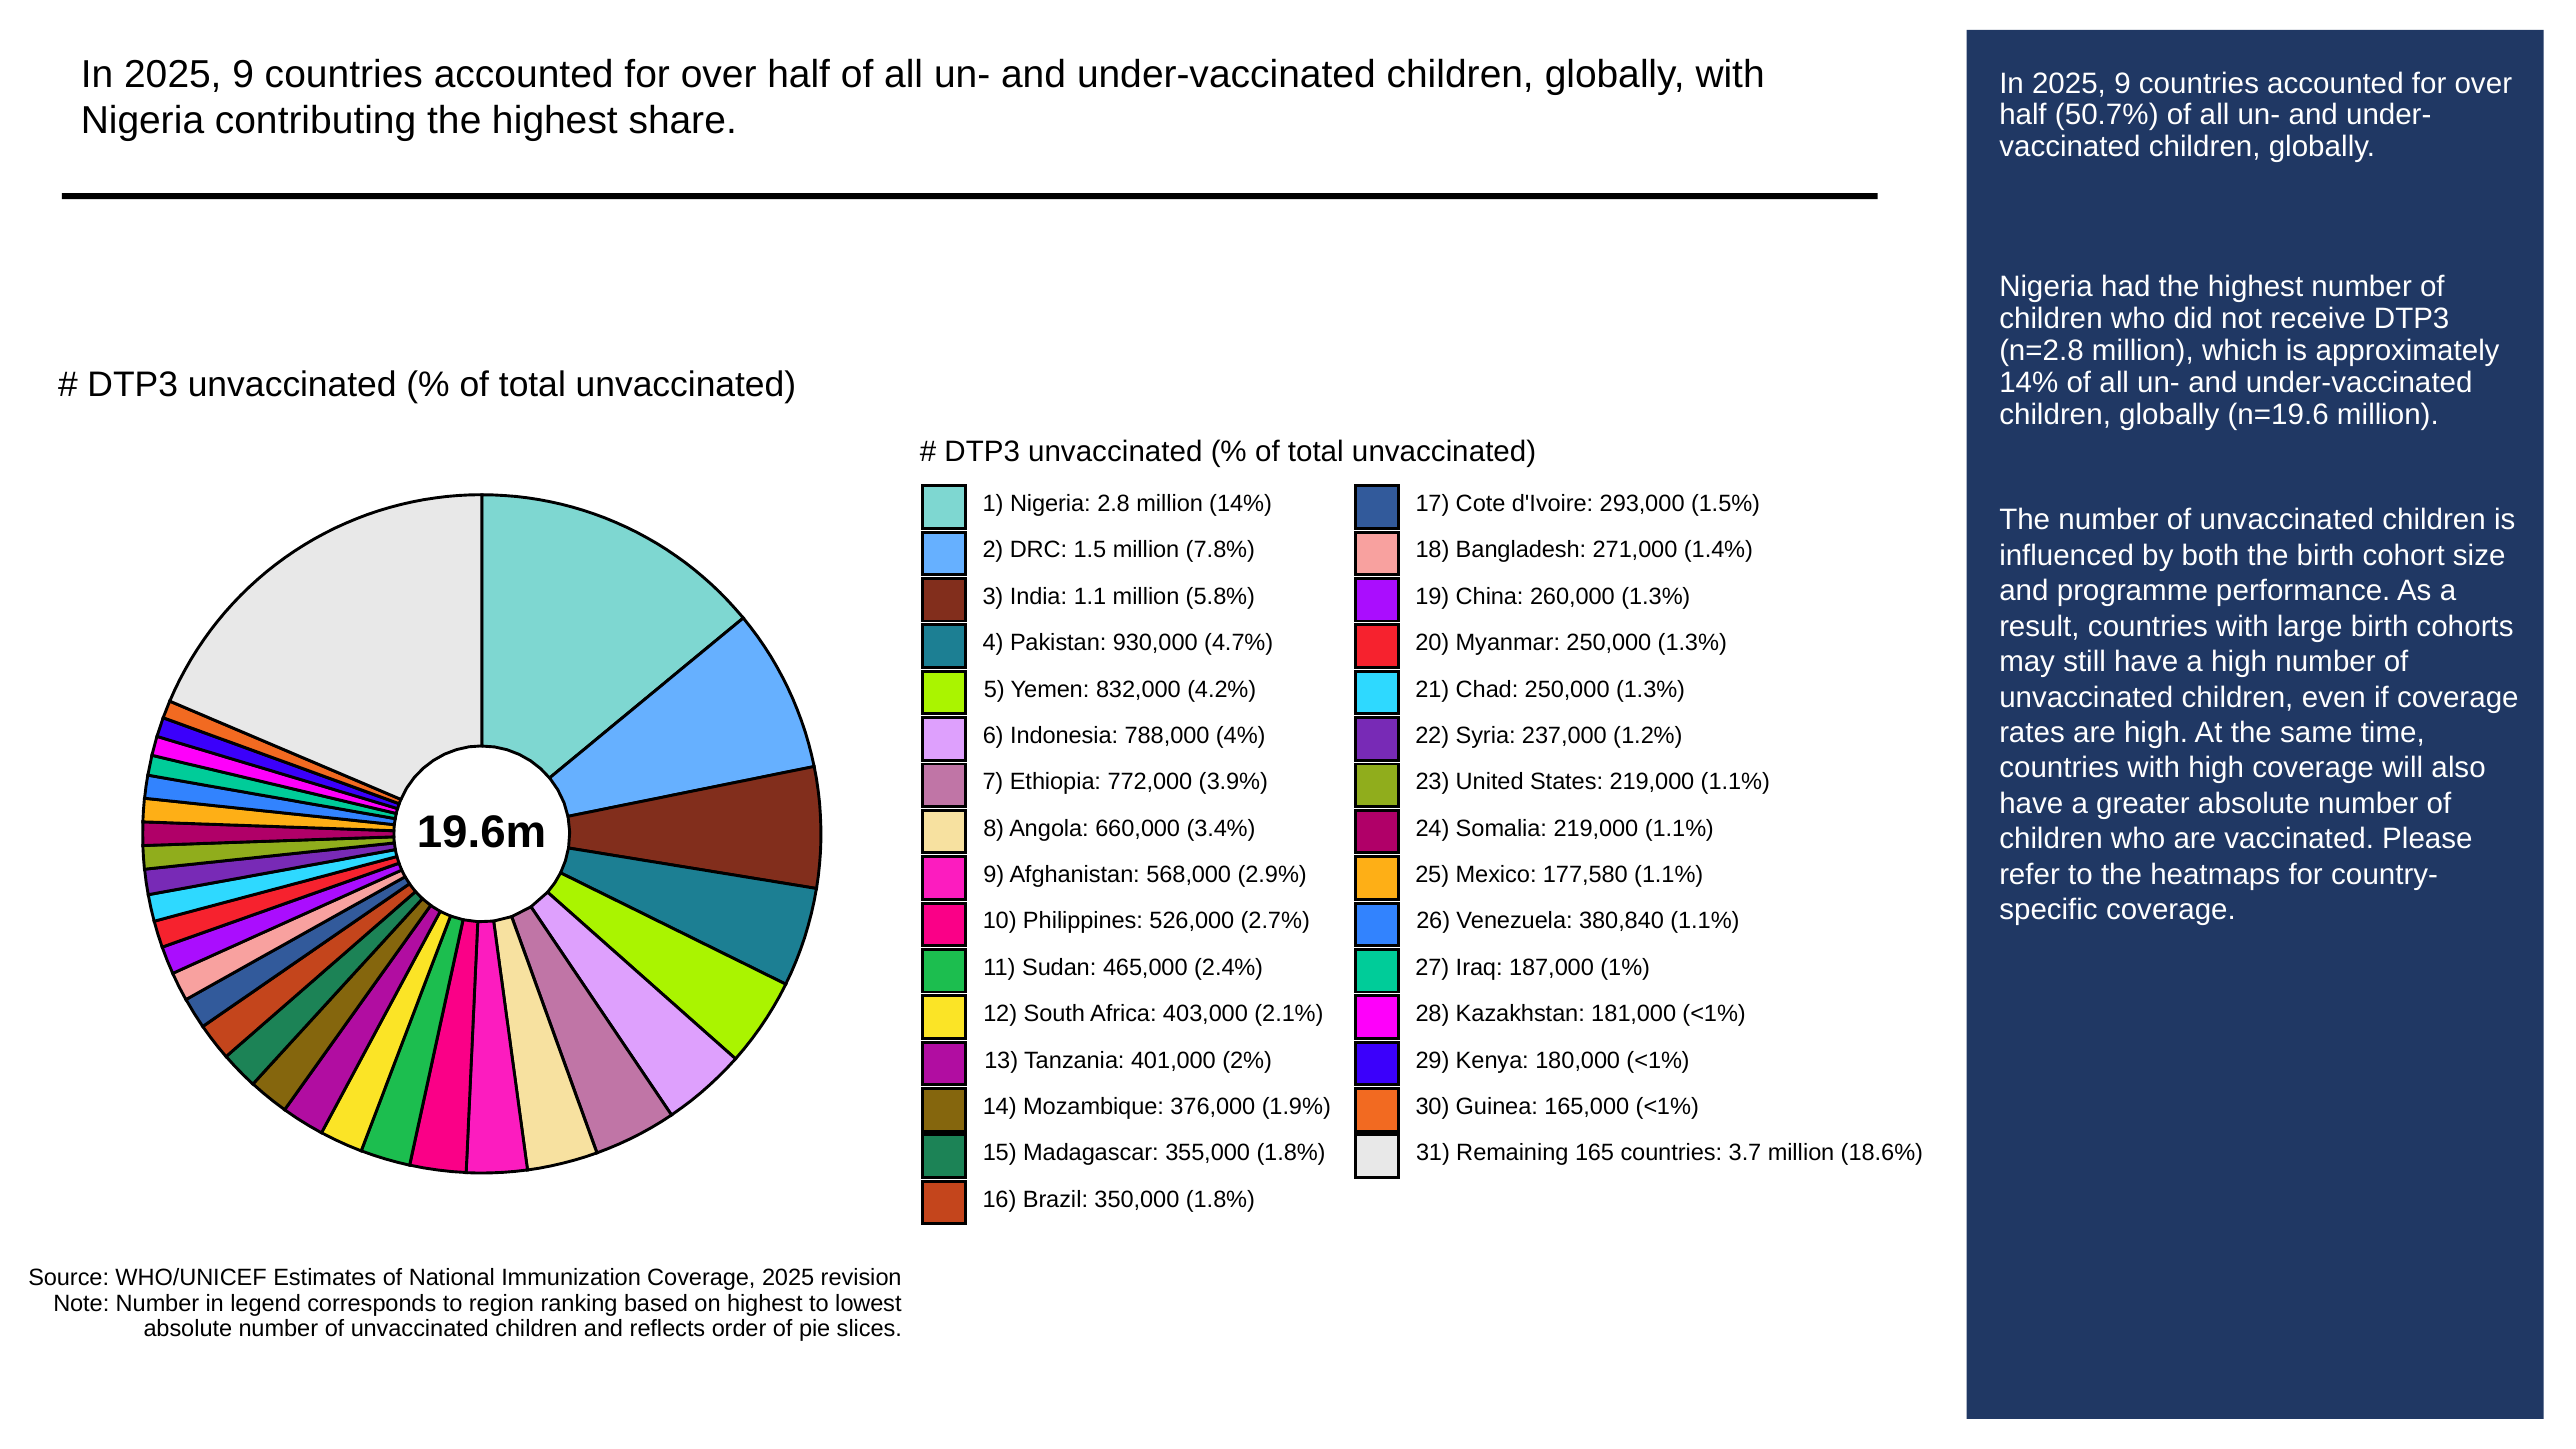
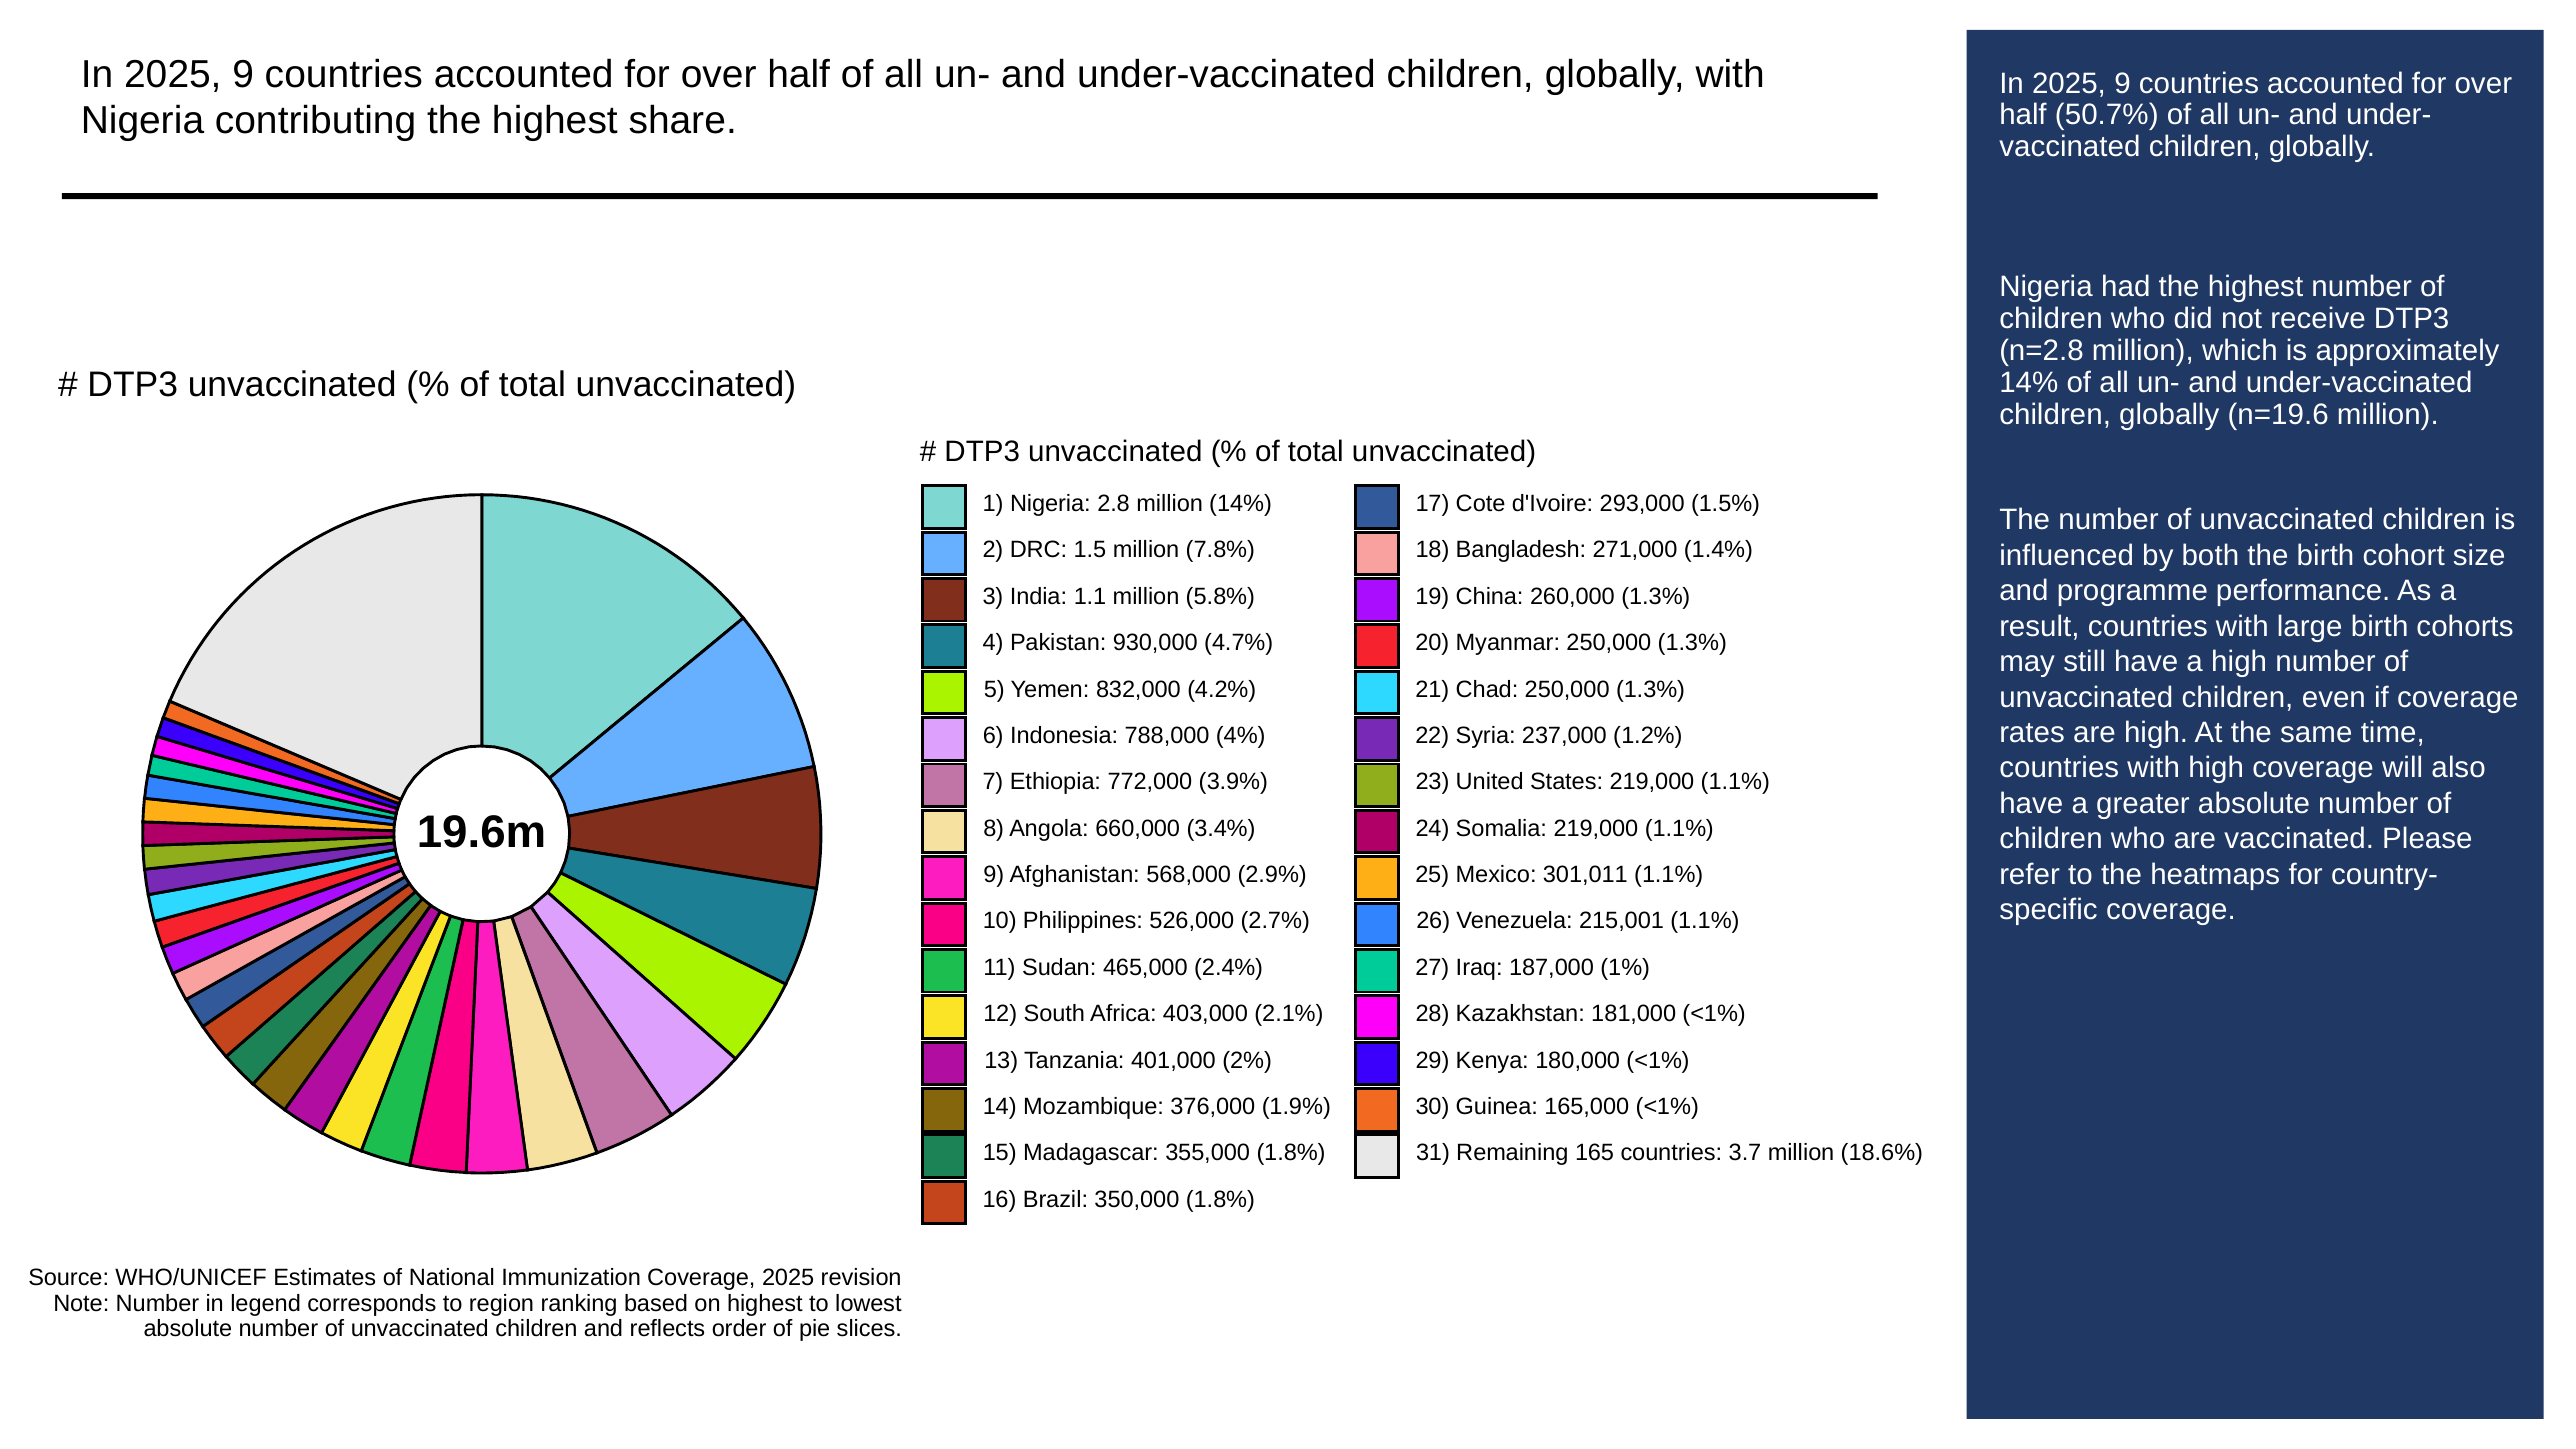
177,580: 177,580 -> 301,011
380,840: 380,840 -> 215,001
